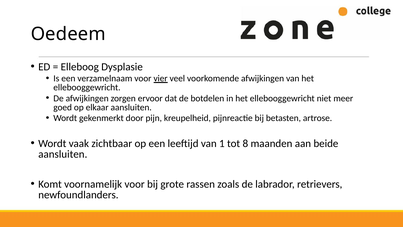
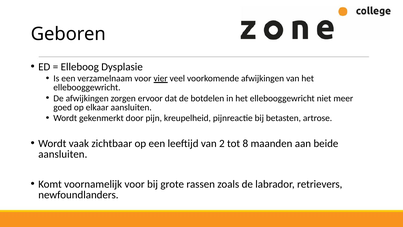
Oedeem: Oedeem -> Geboren
1: 1 -> 2
